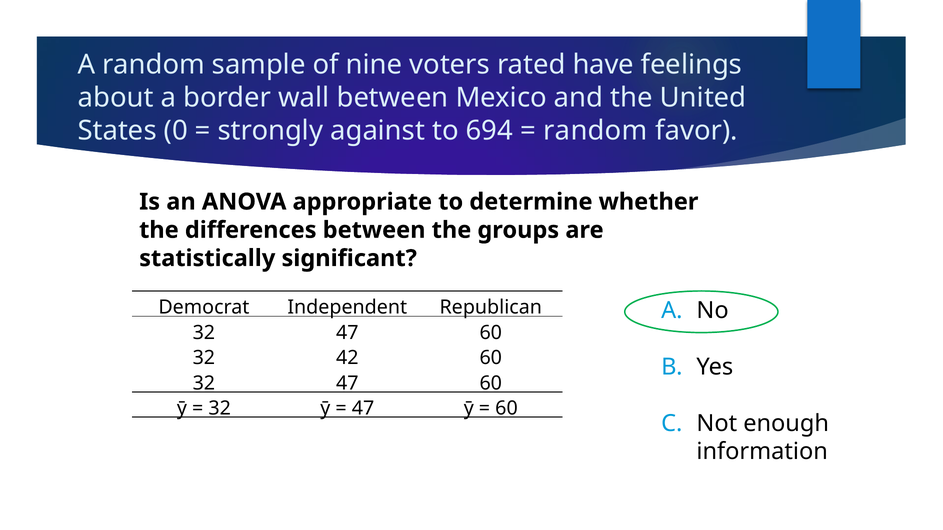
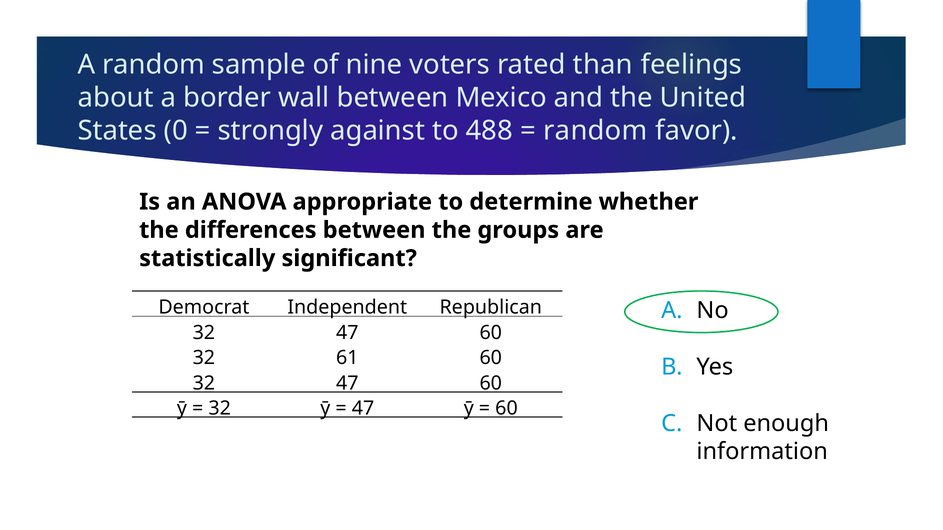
have: have -> than
694: 694 -> 488
42: 42 -> 61
